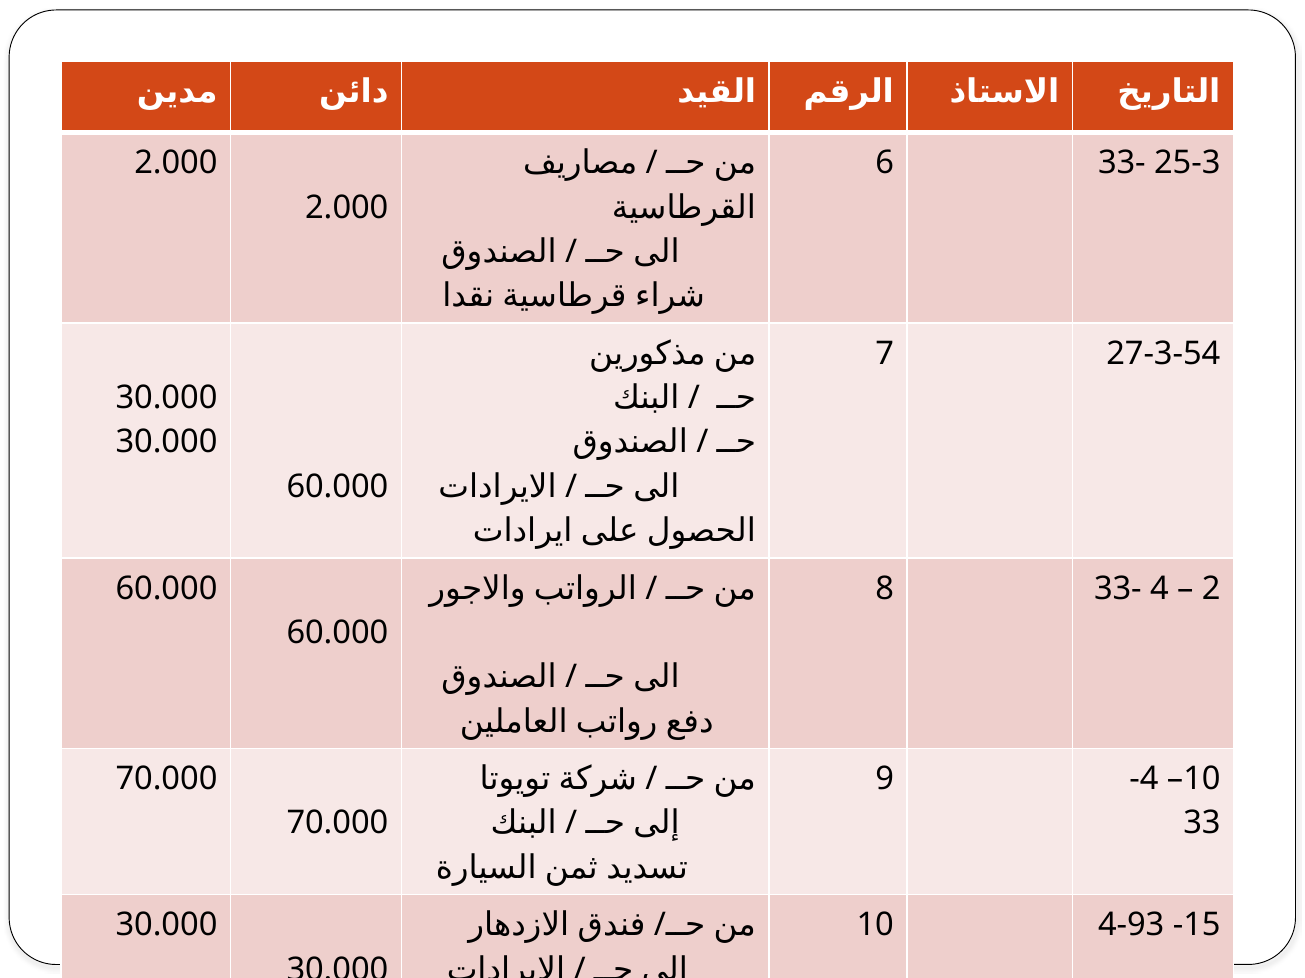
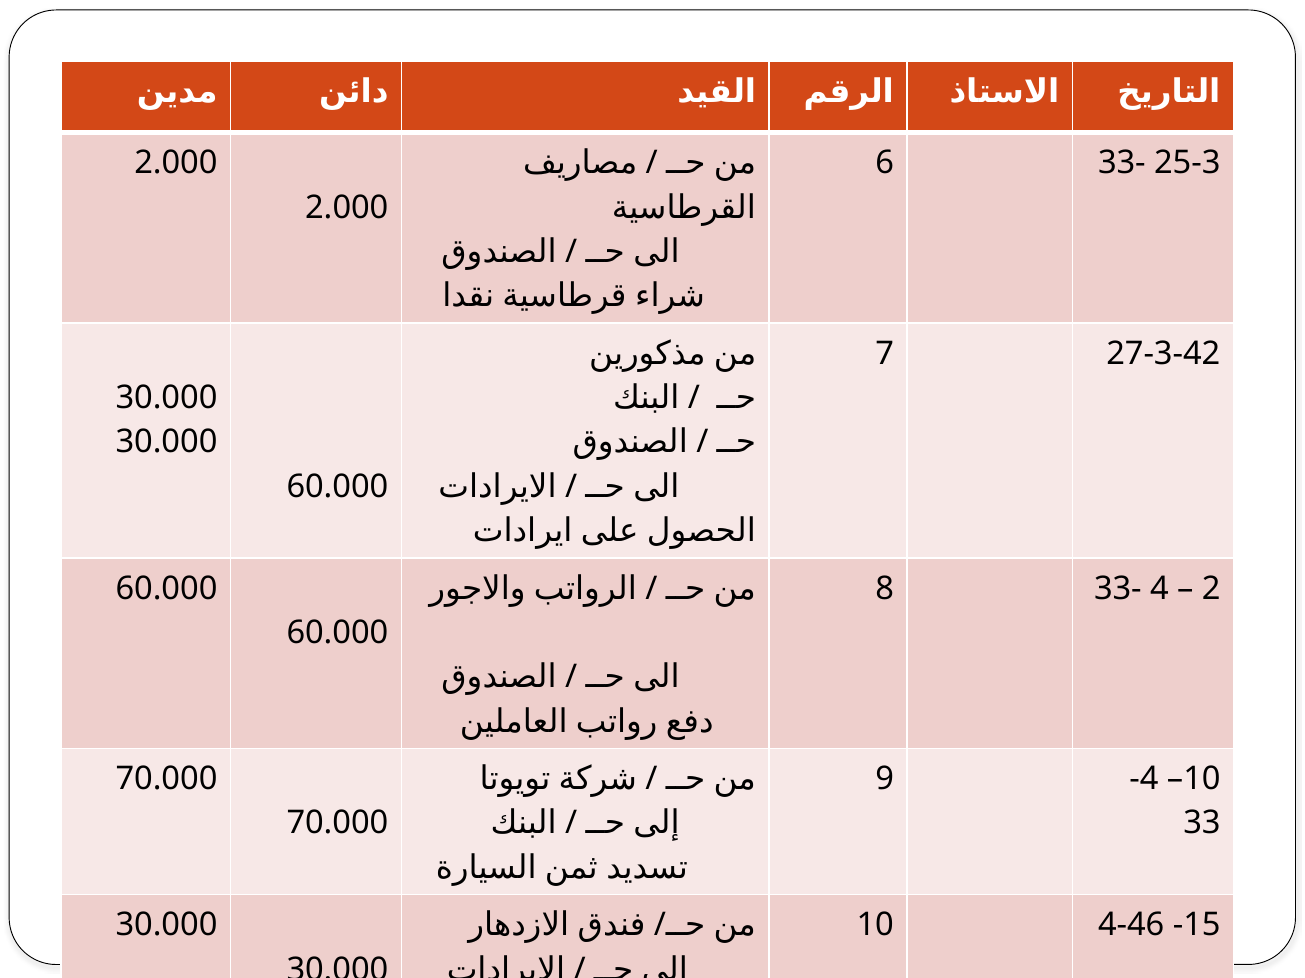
27-3-54: 27-3-54 -> 27-3-42
4-93: 4-93 -> 4-46
